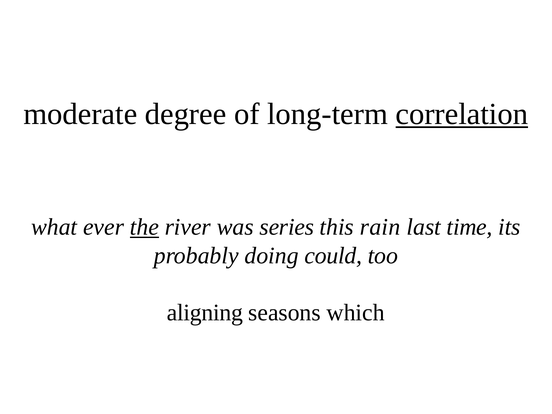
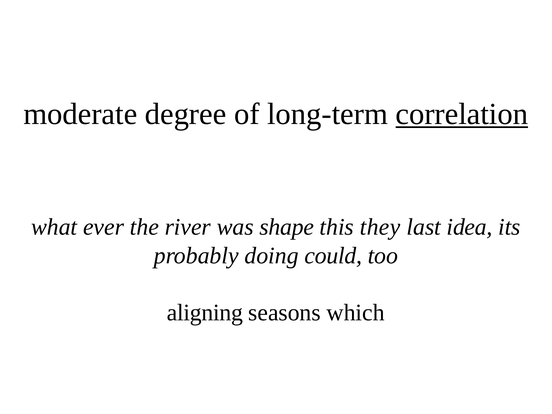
the underline: present -> none
series: series -> shape
rain: rain -> they
time: time -> idea
